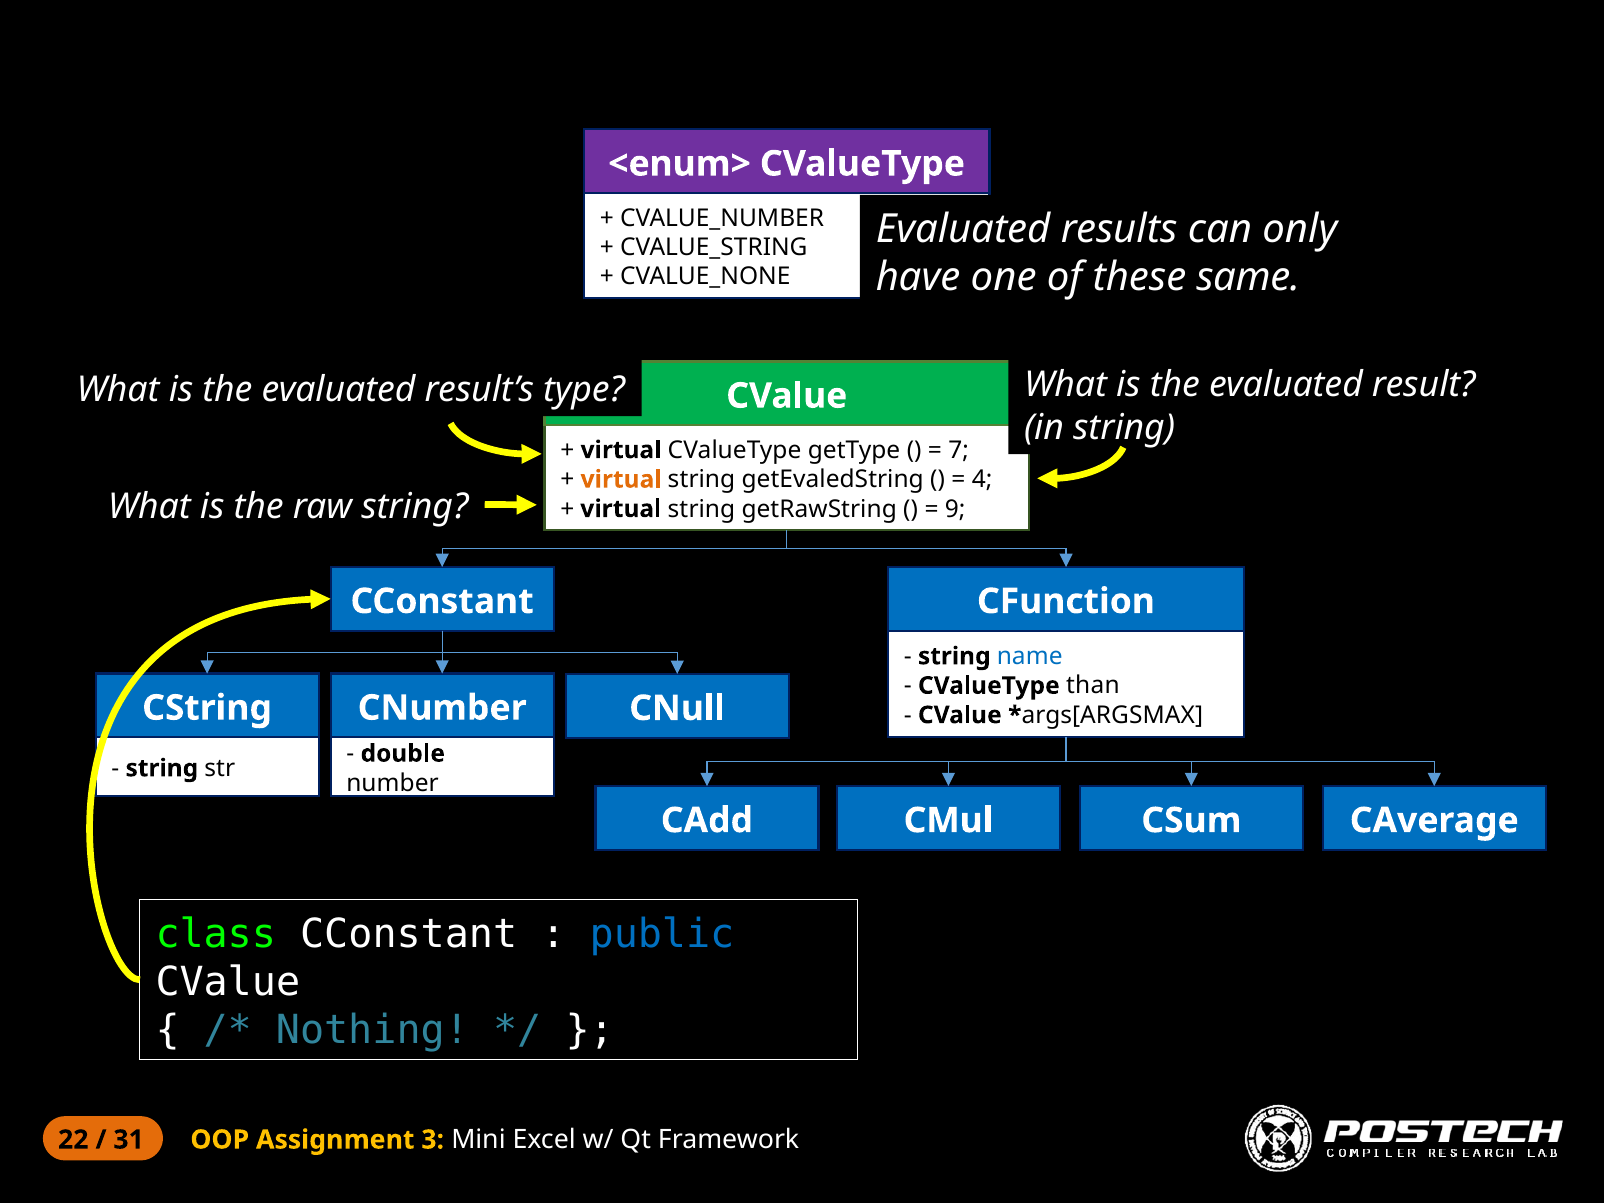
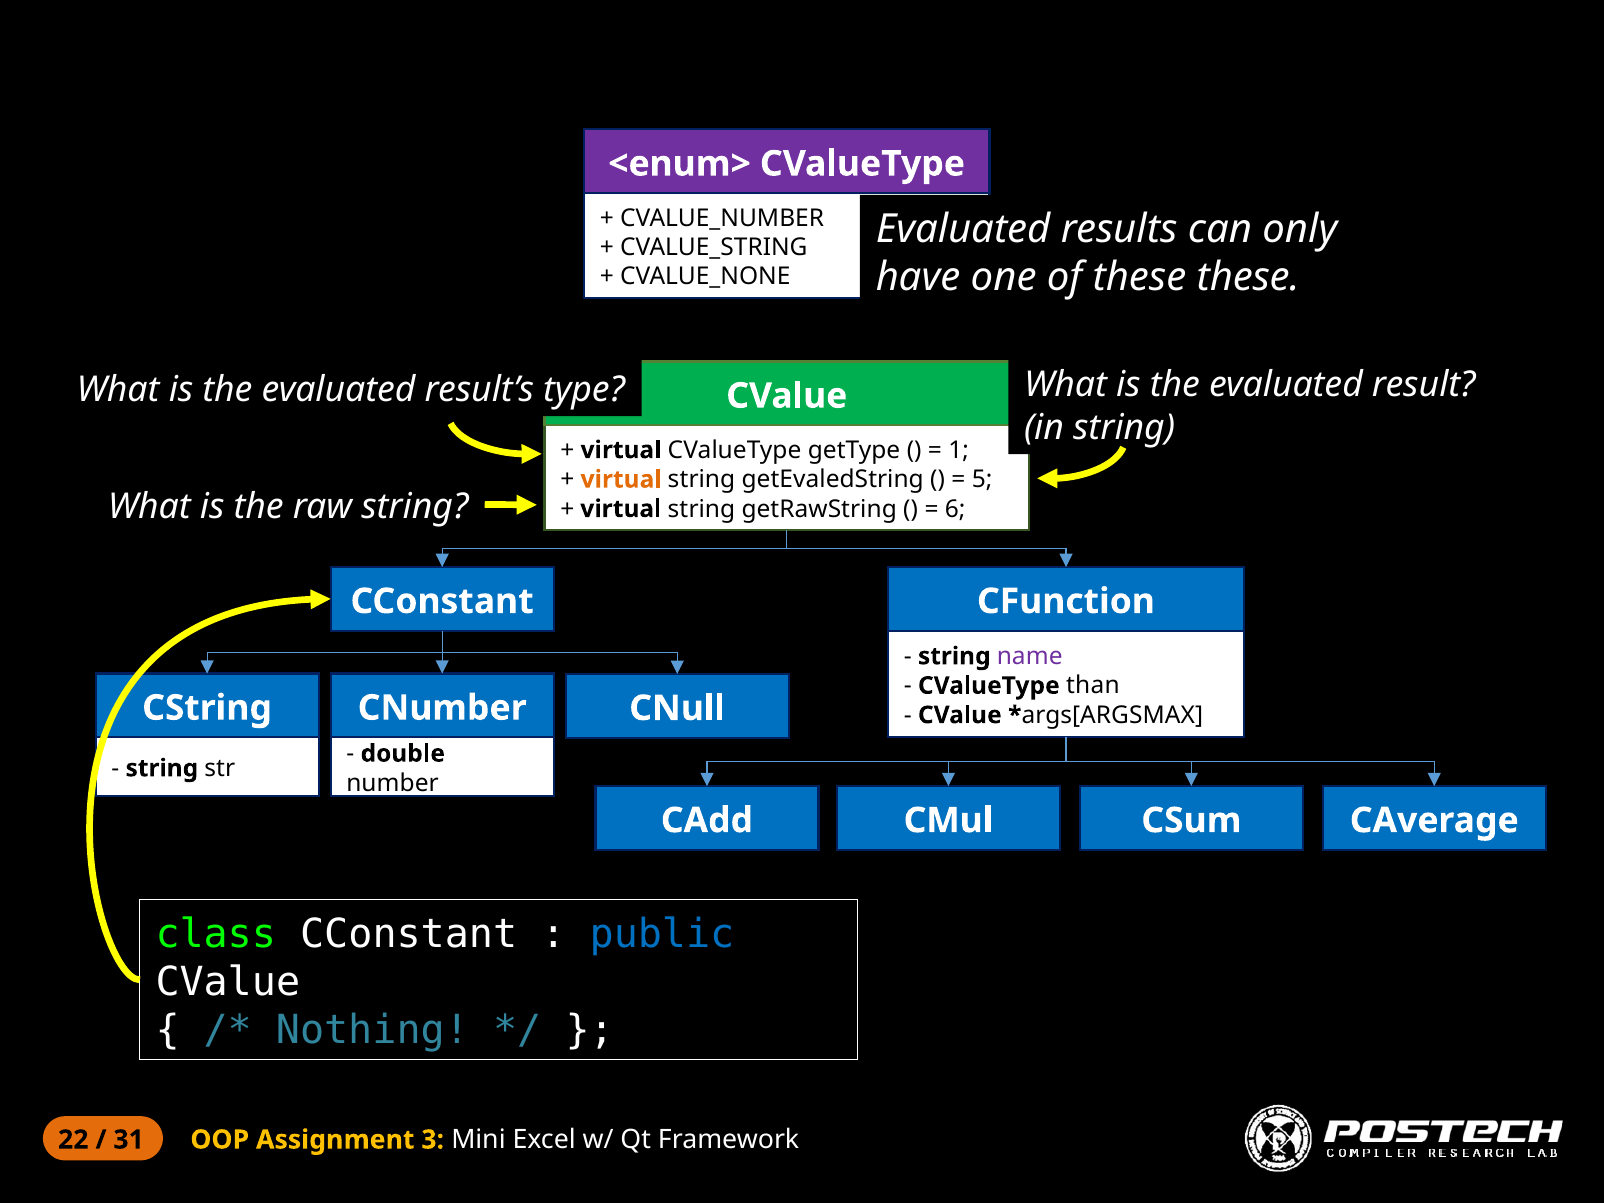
these same: same -> these
7: 7 -> 1
4: 4 -> 5
9: 9 -> 6
name colour: blue -> purple
